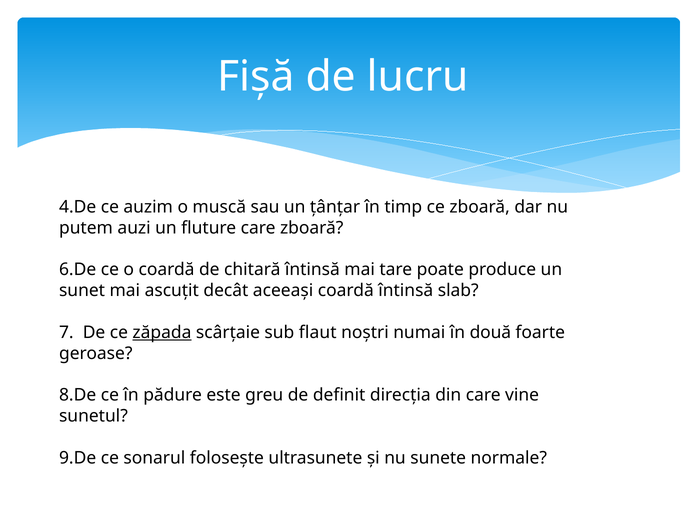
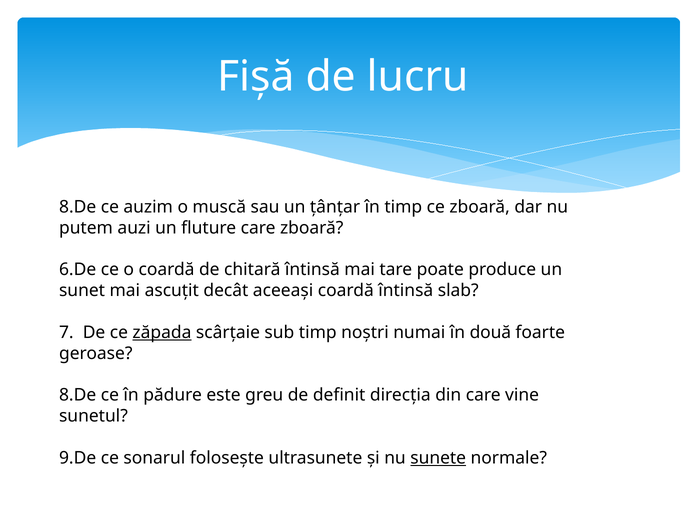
4.De at (78, 207): 4.De -> 8.De
sub flaut: flaut -> timp
sunete underline: none -> present
